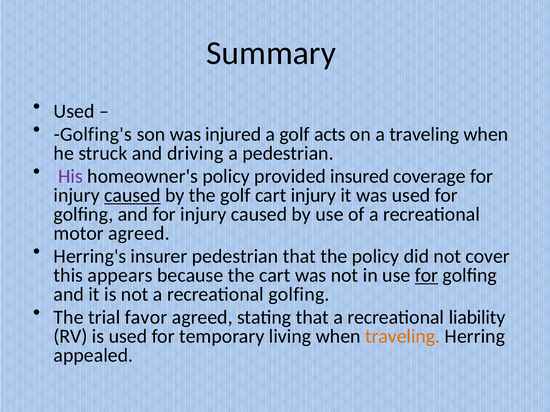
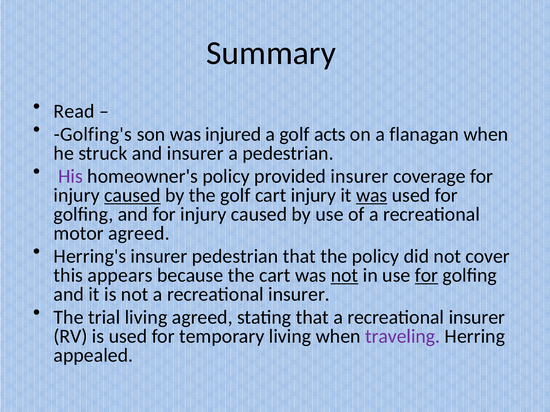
Used at (74, 112): Used -> Read
a traveling: traveling -> flanagan
and driving: driving -> insurer
provided insured: insured -> insurer
was at (372, 196) underline: none -> present
not at (345, 276) underline: none -> present
not a recreational golfing: golfing -> insurer
trial favor: favor -> living
that a recreational liability: liability -> insurer
traveling at (403, 337) colour: orange -> purple
